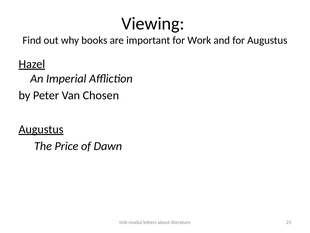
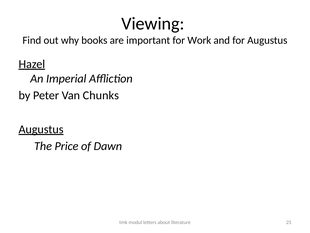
Chosen: Chosen -> Chunks
